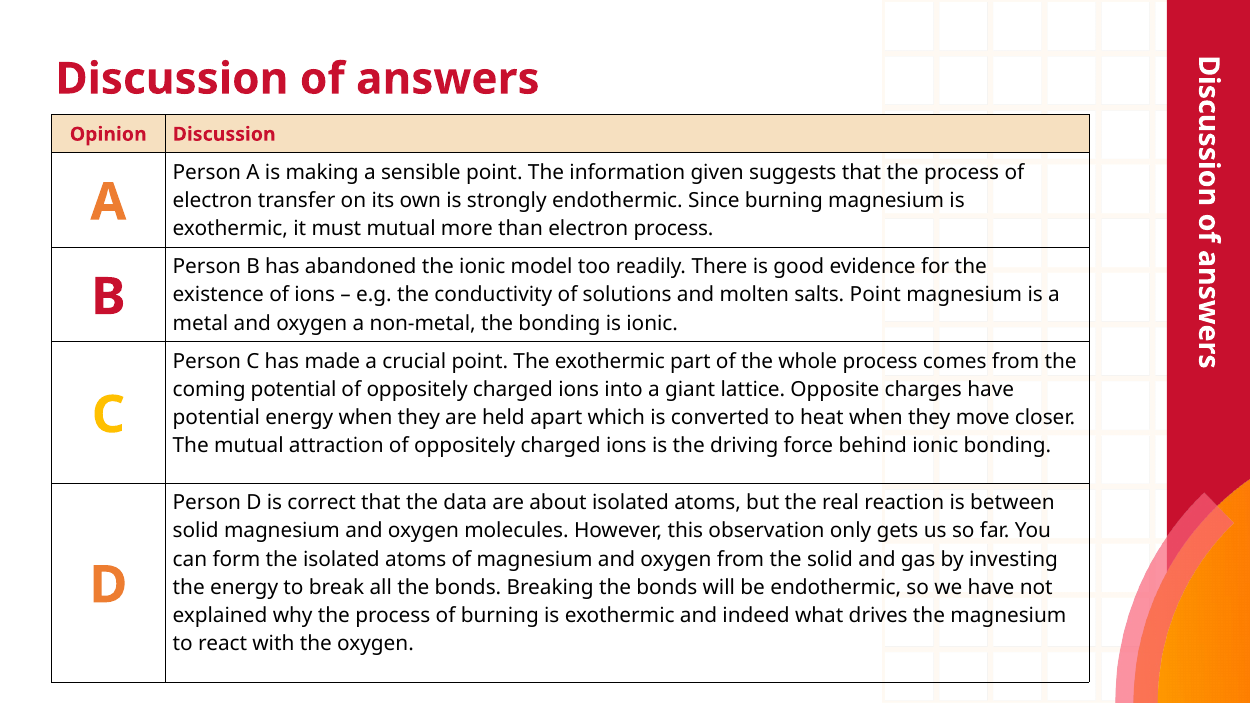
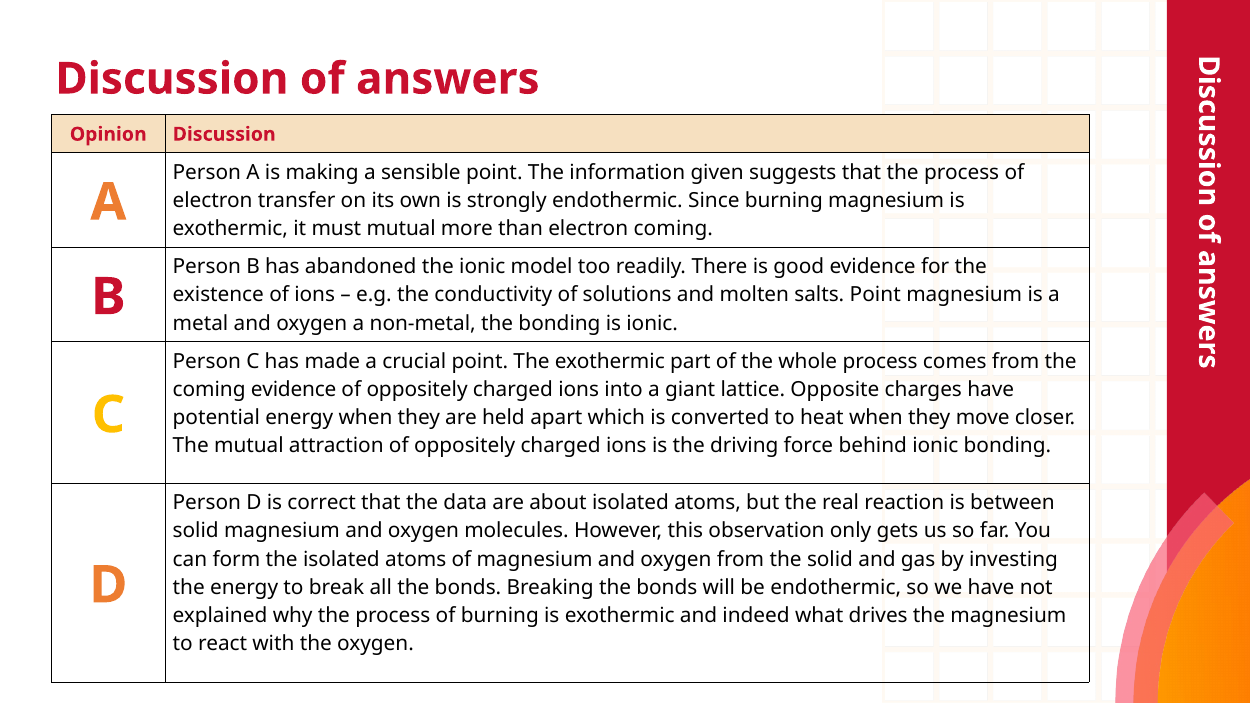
electron process: process -> coming
coming potential: potential -> evidence
